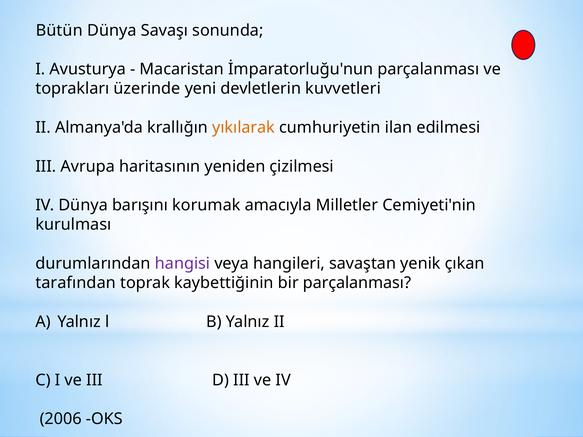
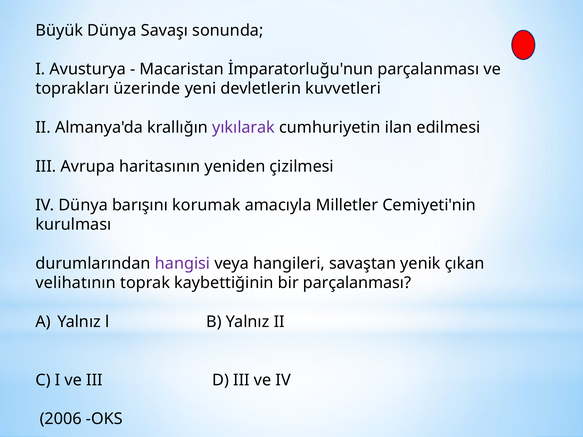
Bütün: Bütün -> Büyük
yıkılarak colour: orange -> purple
tarafından: tarafından -> velihatının
